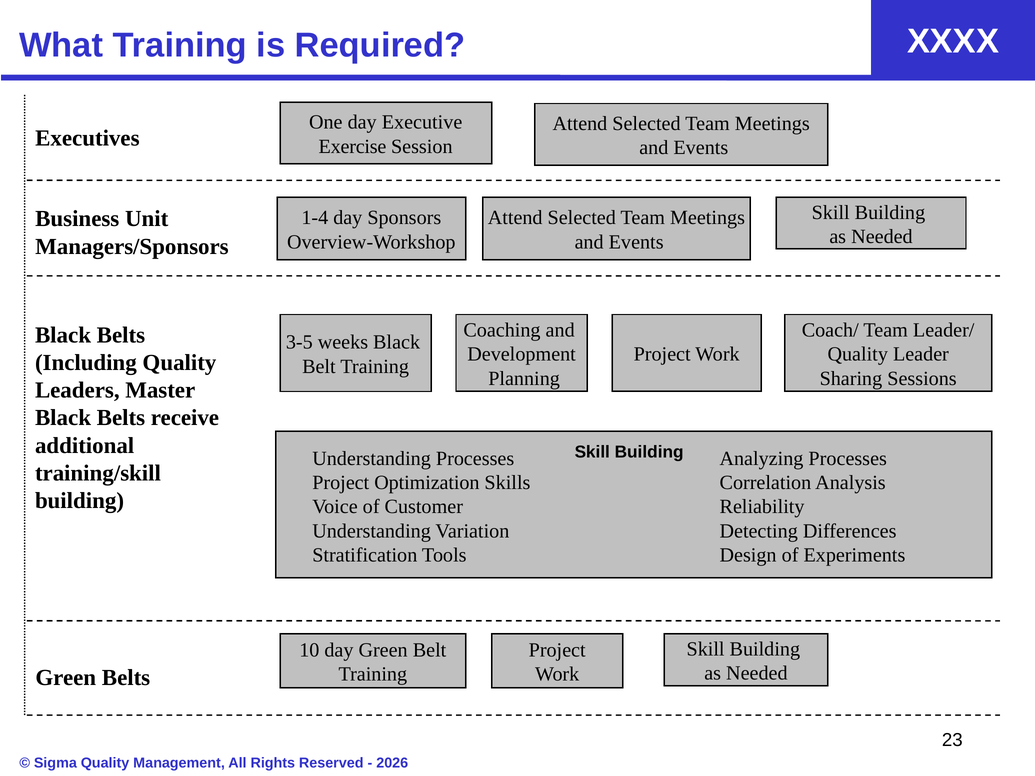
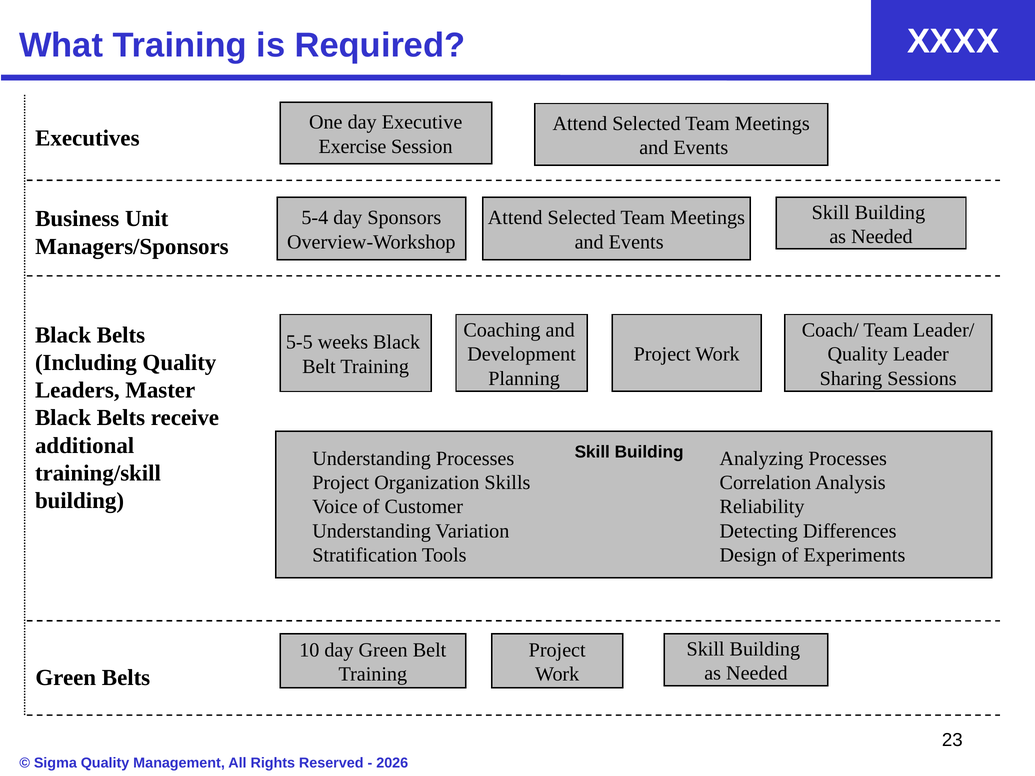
1-4: 1-4 -> 5-4
3-5: 3-5 -> 5-5
Optimization: Optimization -> Organization
